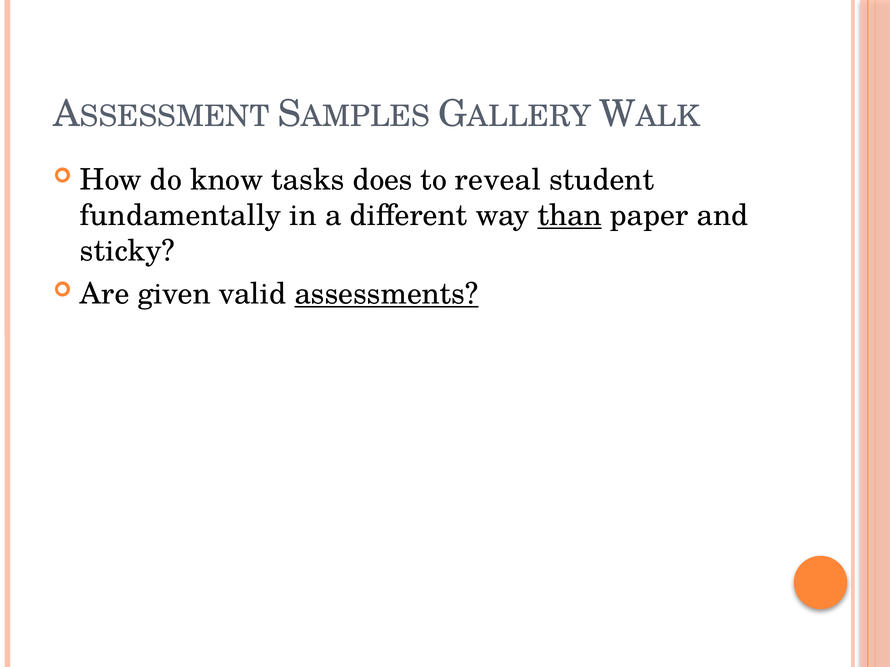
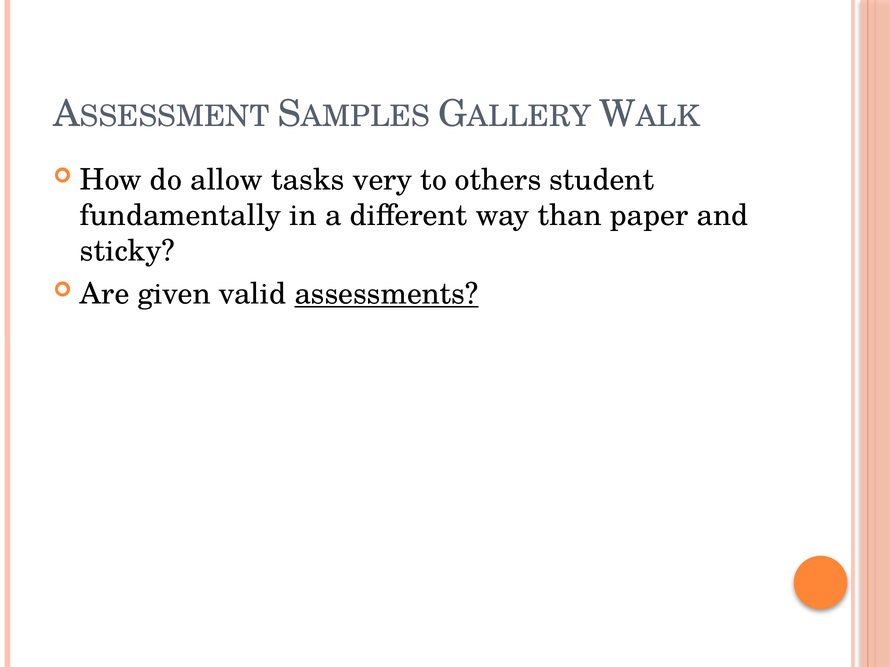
know: know -> allow
does: does -> very
reveal: reveal -> others
than underline: present -> none
